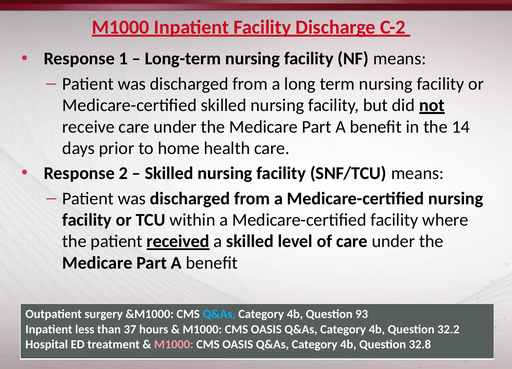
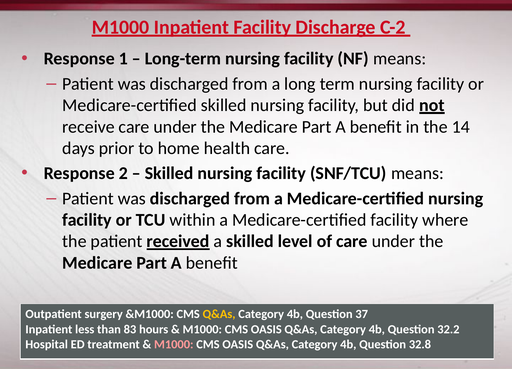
Q&As at (219, 314) colour: light blue -> yellow
93: 93 -> 37
37: 37 -> 83
